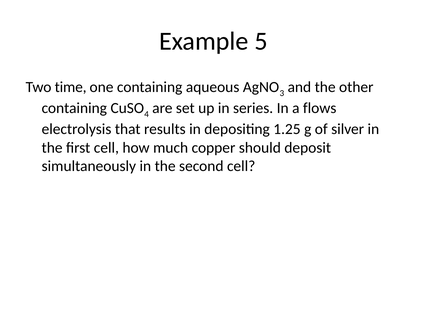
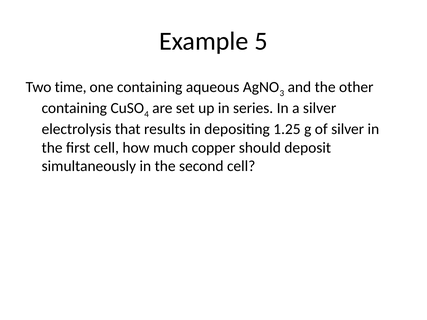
a flows: flows -> silver
